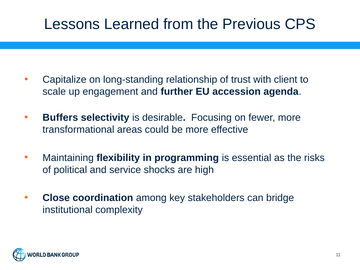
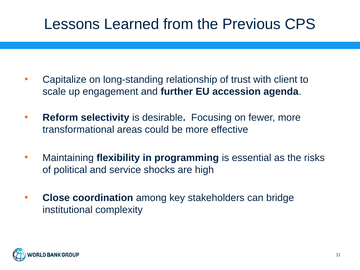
Buffers: Buffers -> Reform
